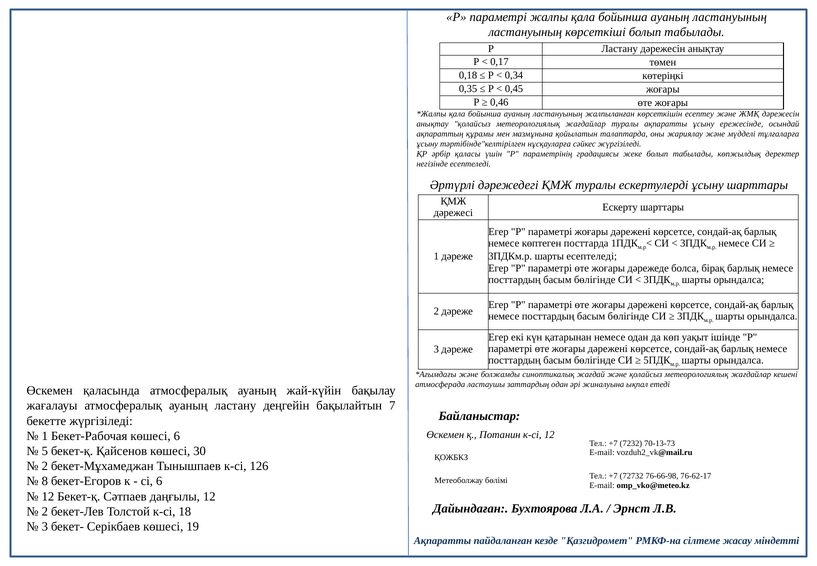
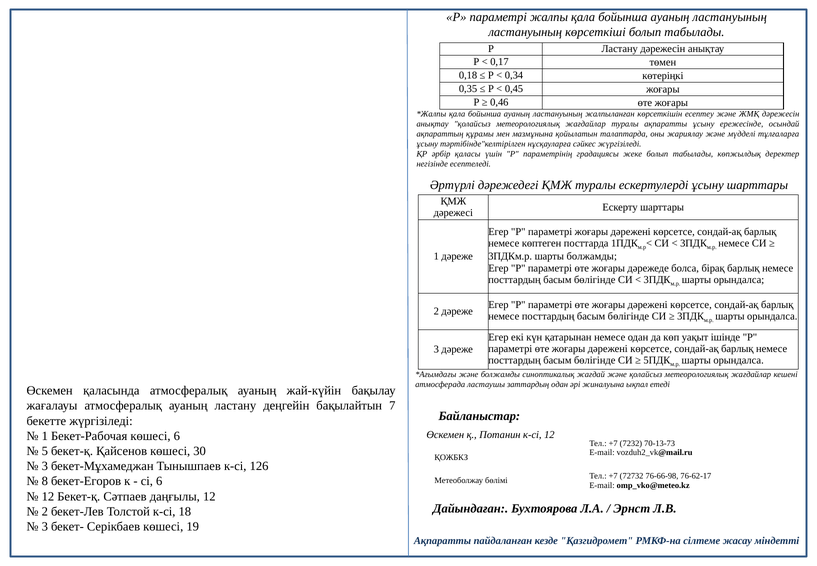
шарты есептеледі: есептеледі -> болжамды
2 at (45, 466): 2 -> 3
